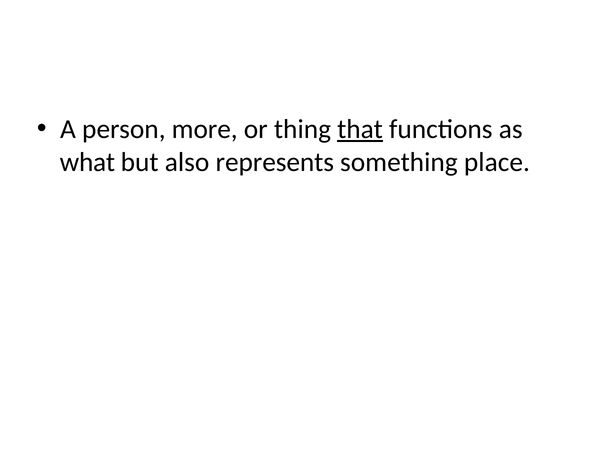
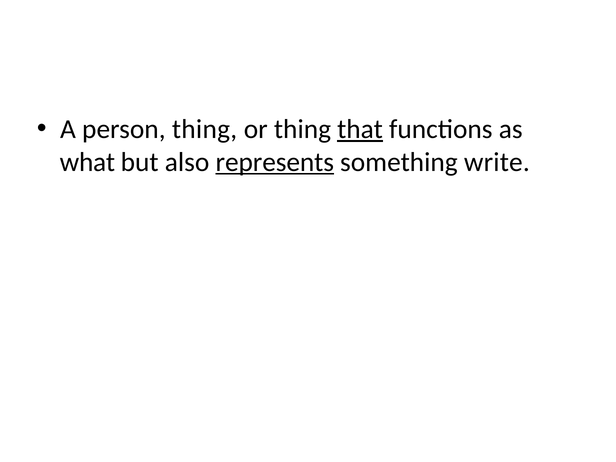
person more: more -> thing
represents underline: none -> present
place: place -> write
